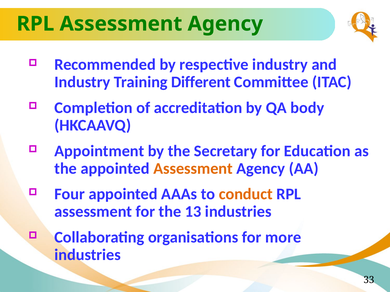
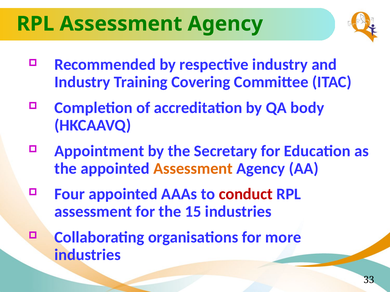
Different: Different -> Covering
conduct colour: orange -> red
13: 13 -> 15
